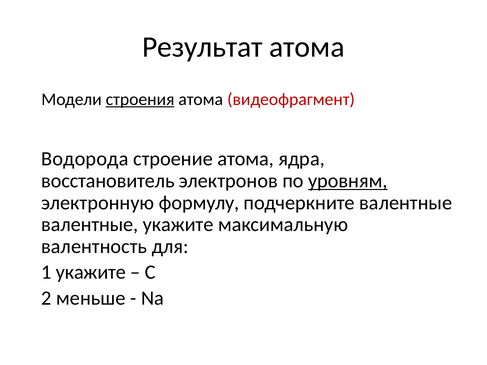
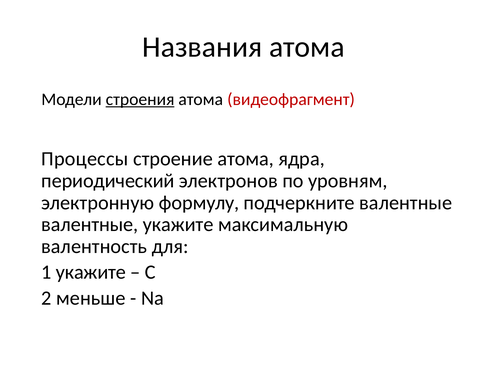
Результат: Результат -> Названия
Водорода: Водорода -> Процессы
восстановитель: восстановитель -> периодический
уровням underline: present -> none
